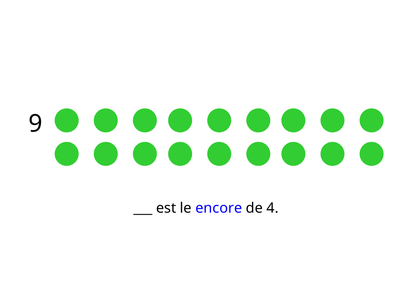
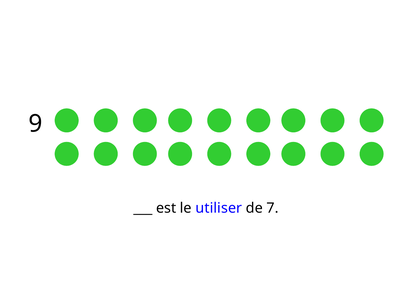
encore: encore -> utiliser
4: 4 -> 7
